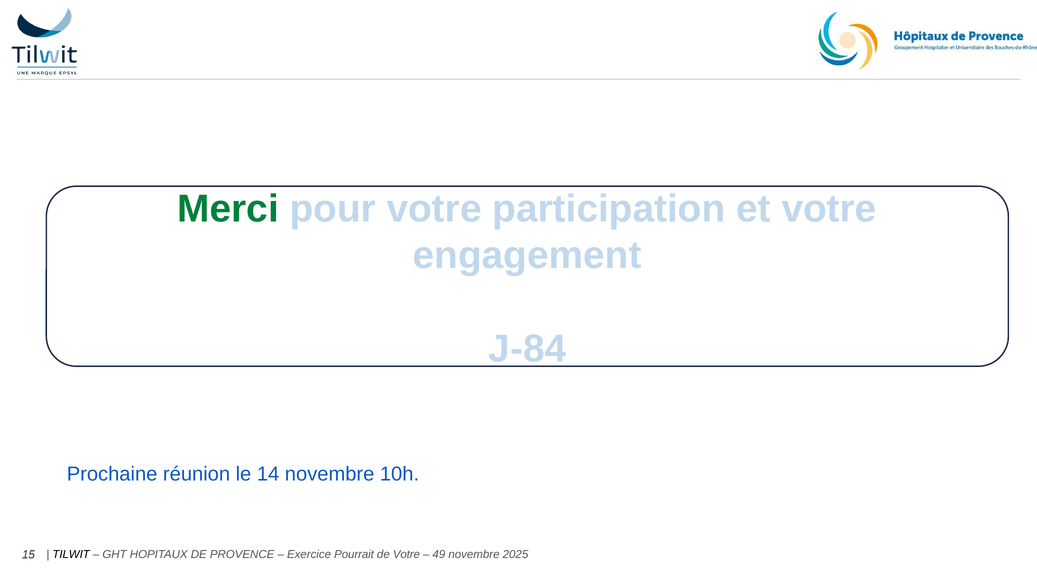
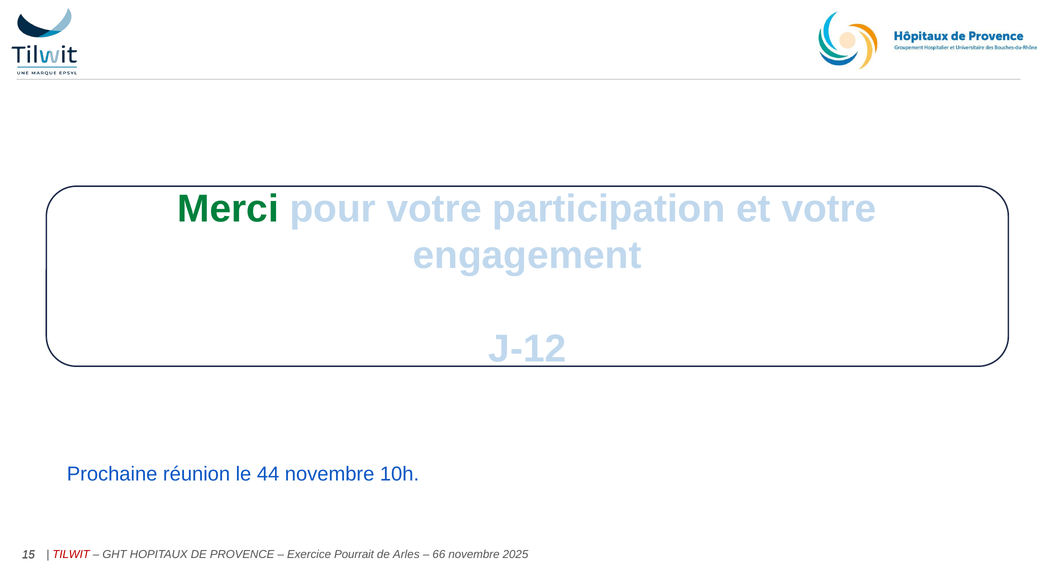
J-84: J-84 -> J-12
14: 14 -> 44
TILWIT colour: black -> red
de Votre: Votre -> Arles
49: 49 -> 66
